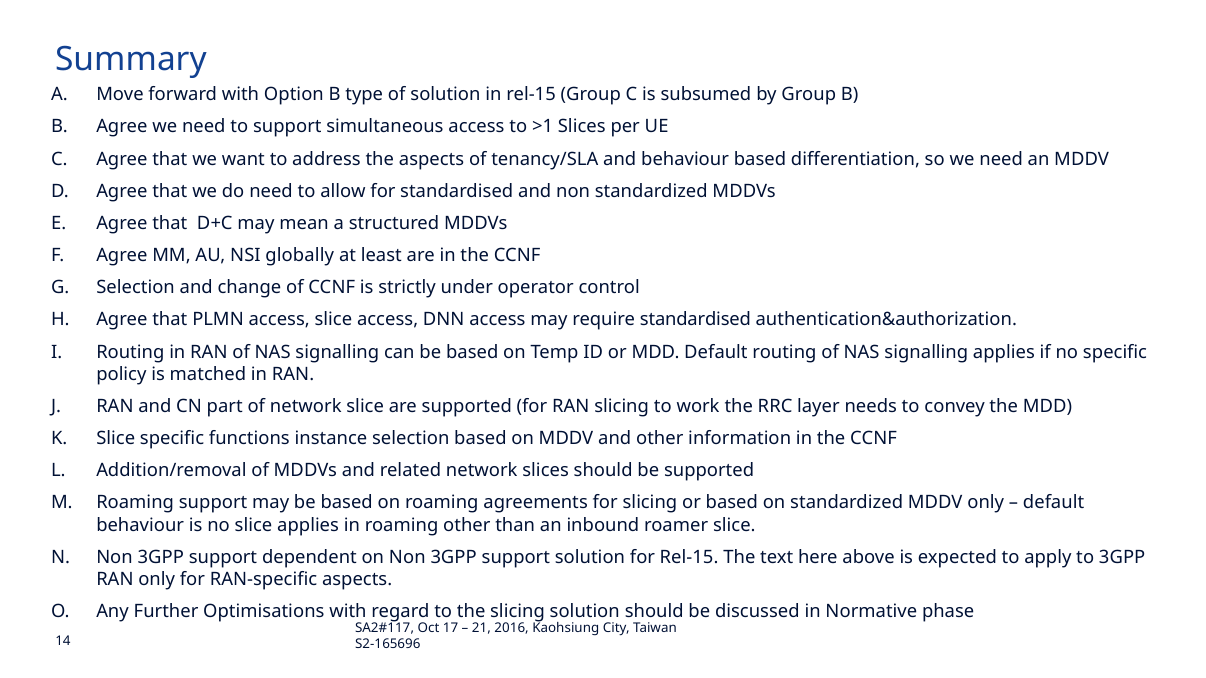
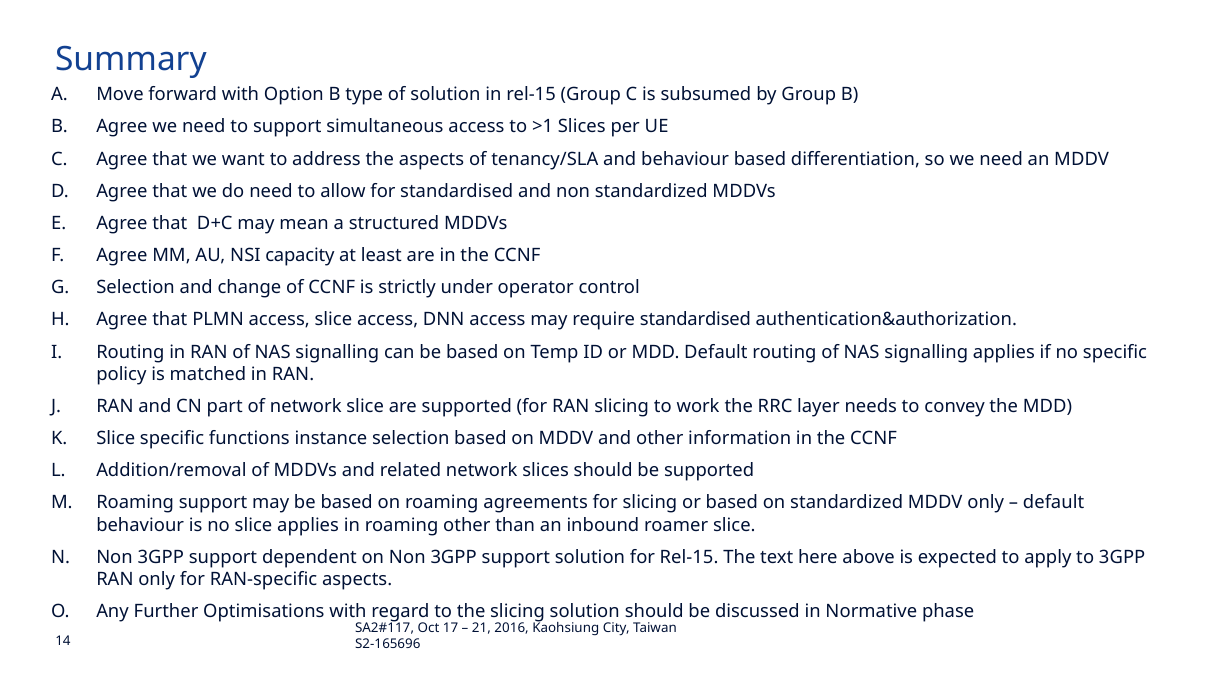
globally: globally -> capacity
